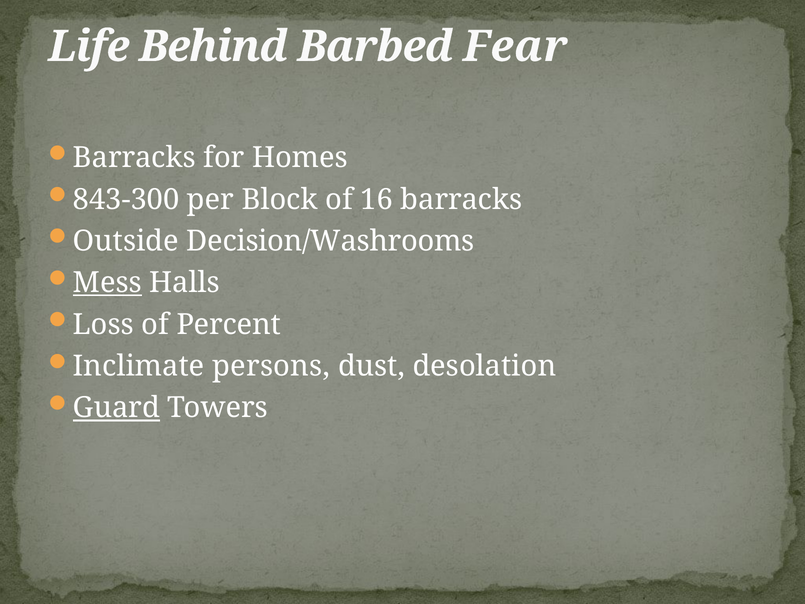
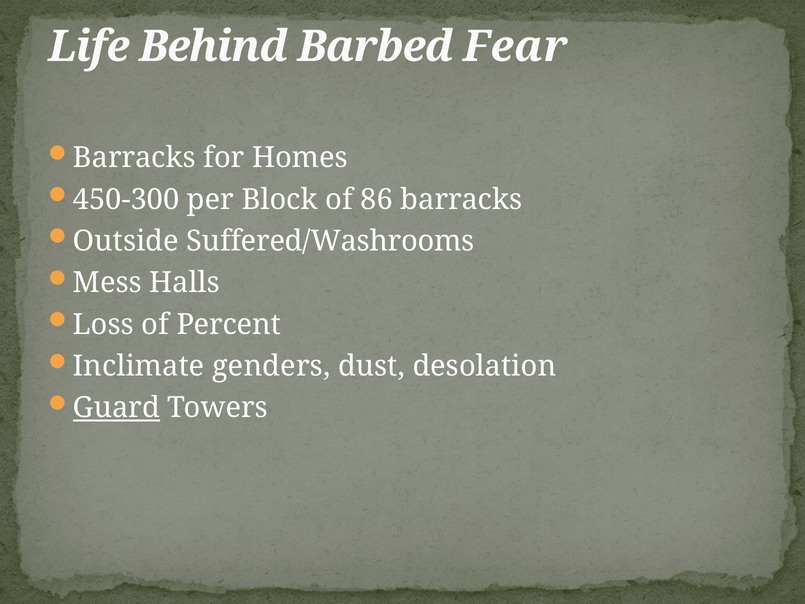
843-300: 843-300 -> 450-300
16: 16 -> 86
Decision/Washrooms: Decision/Washrooms -> Suffered/Washrooms
Mess underline: present -> none
persons: persons -> genders
